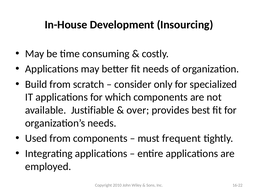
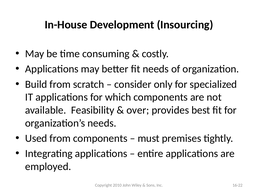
Justifiable: Justifiable -> Feasibility
frequent: frequent -> premises
